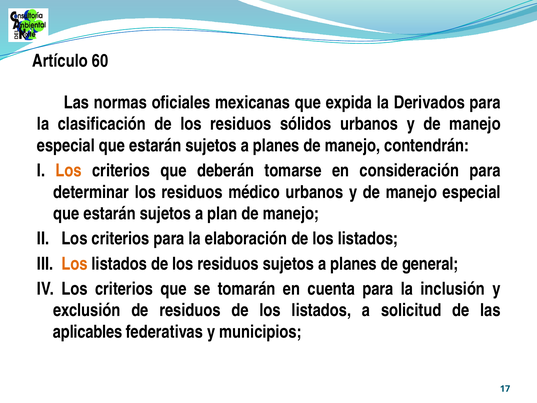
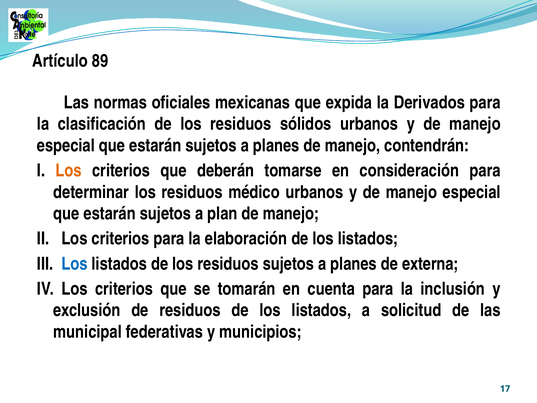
60: 60 -> 89
Los at (74, 264) colour: orange -> blue
general: general -> externa
aplicables: aplicables -> municipal
